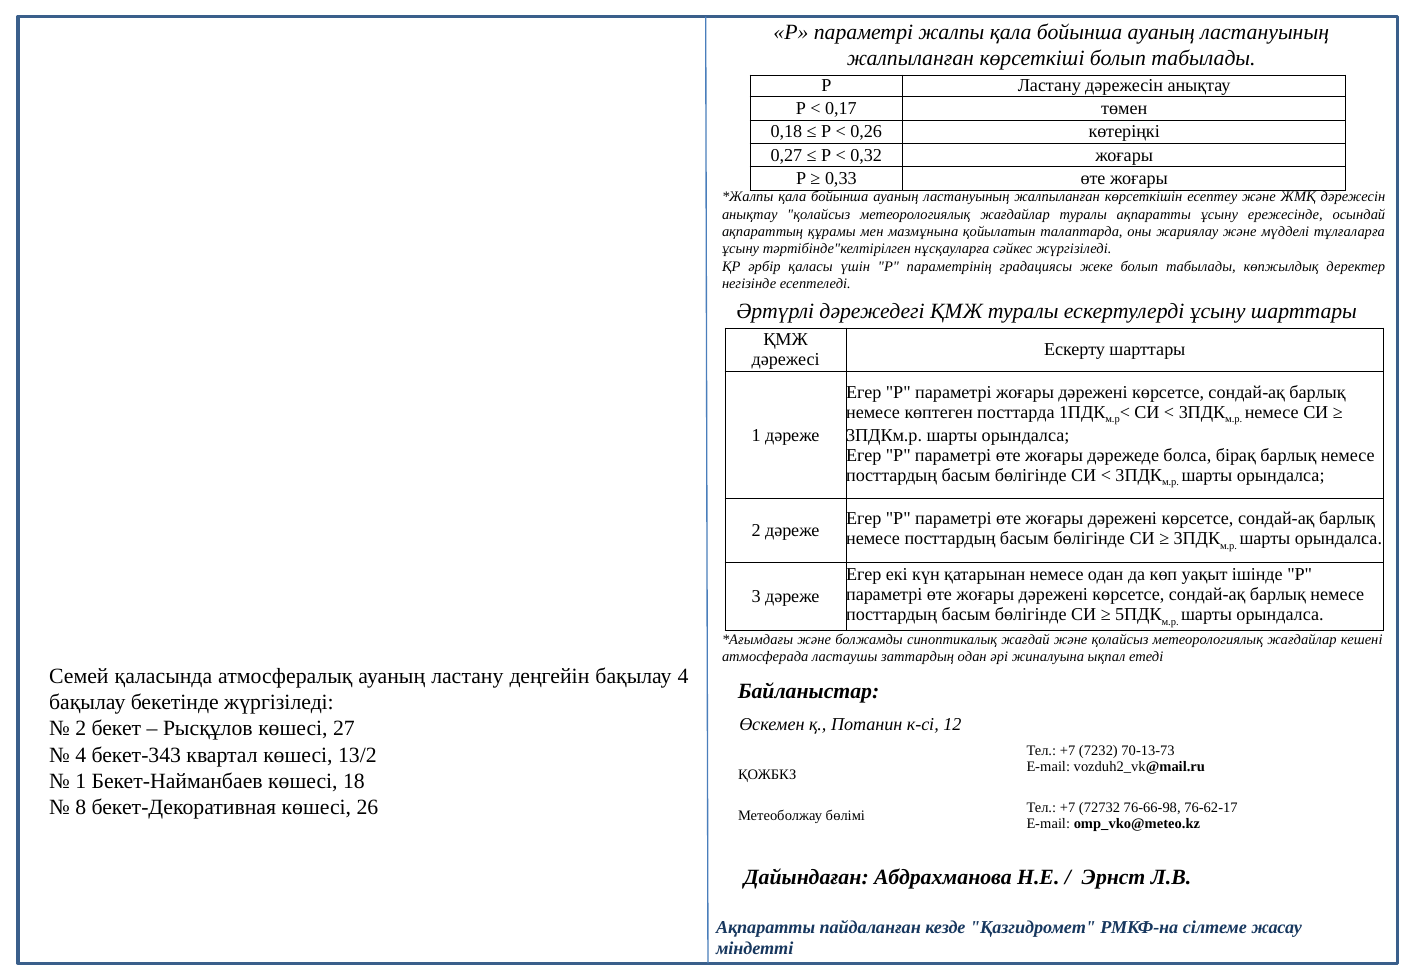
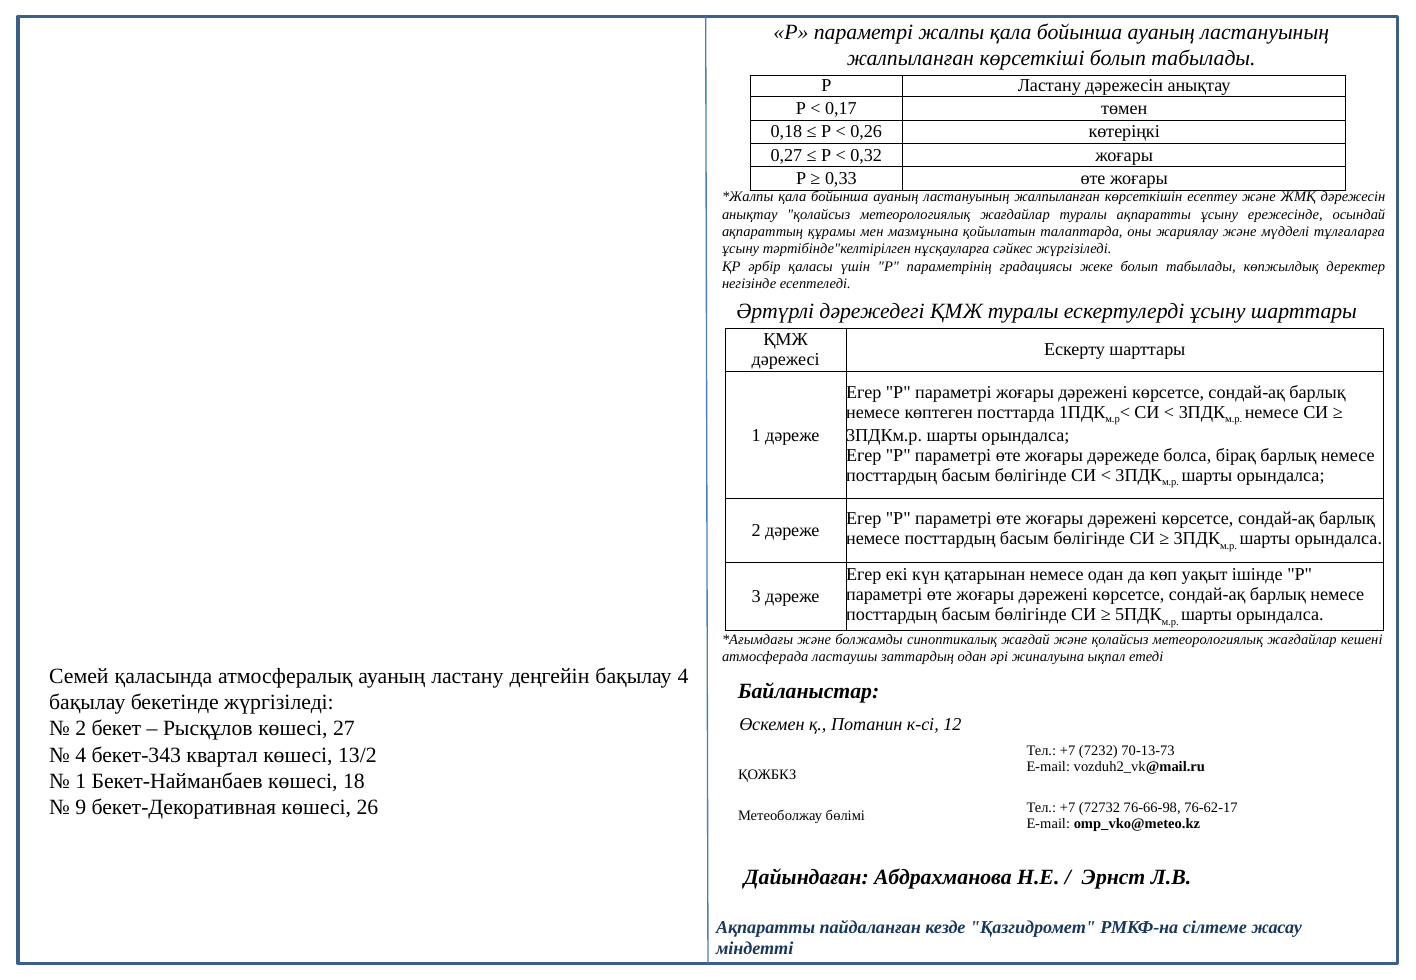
8: 8 -> 9
